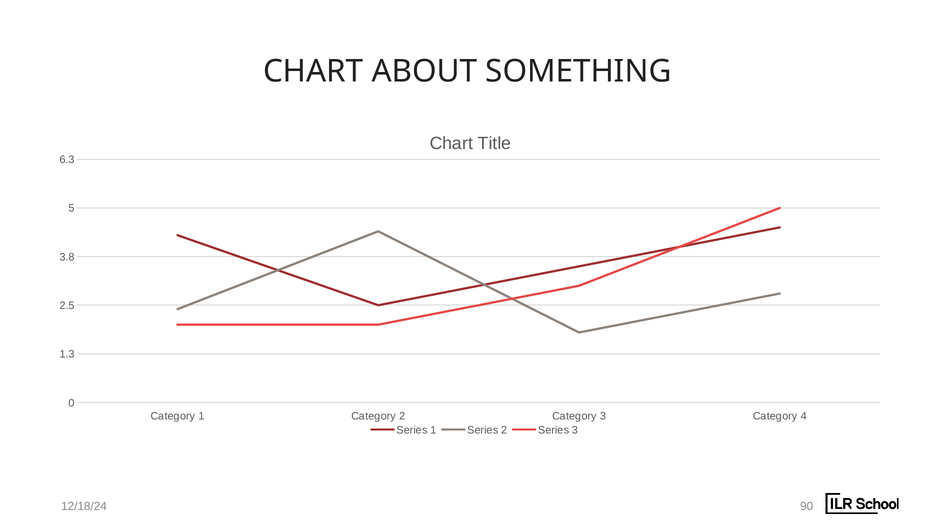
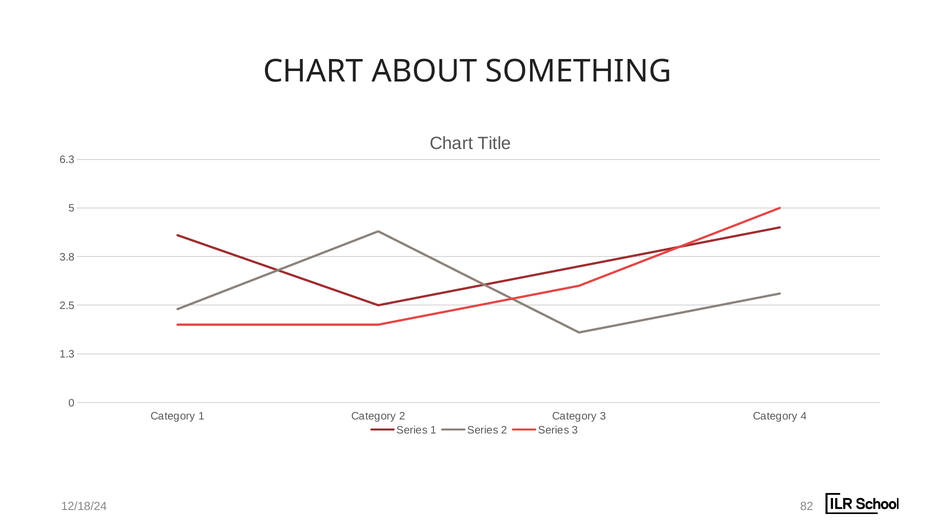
90: 90 -> 82
